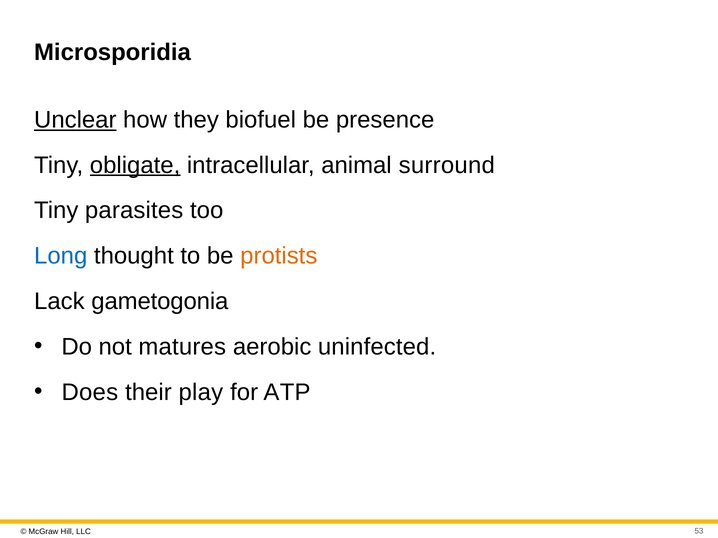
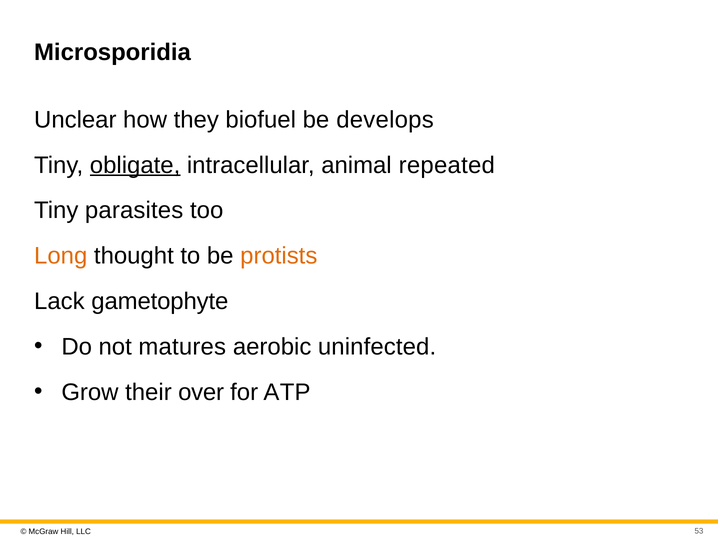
Unclear underline: present -> none
presence: presence -> develops
surround: surround -> repeated
Long colour: blue -> orange
gametogonia: gametogonia -> gametophyte
Does: Does -> Grow
play: play -> over
